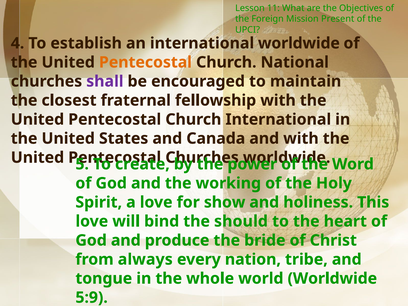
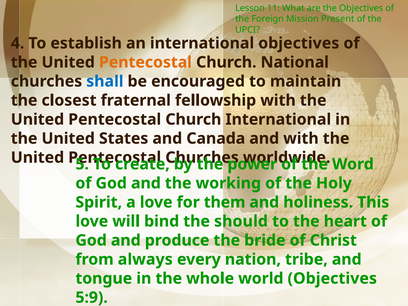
international worldwide: worldwide -> objectives
shall colour: purple -> blue
show: show -> them
world Worldwide: Worldwide -> Objectives
